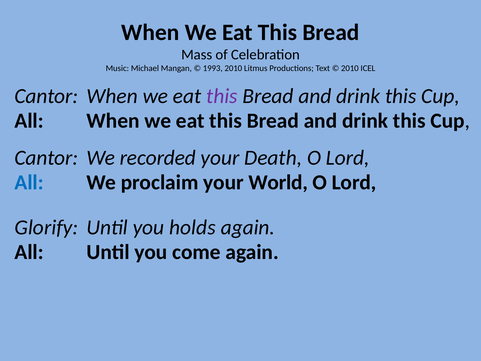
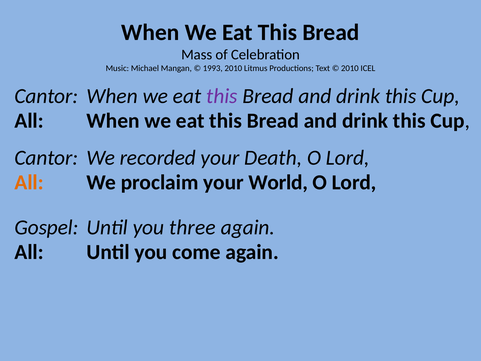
All at (29, 182) colour: blue -> orange
Glorify: Glorify -> Gospel
holds: holds -> three
